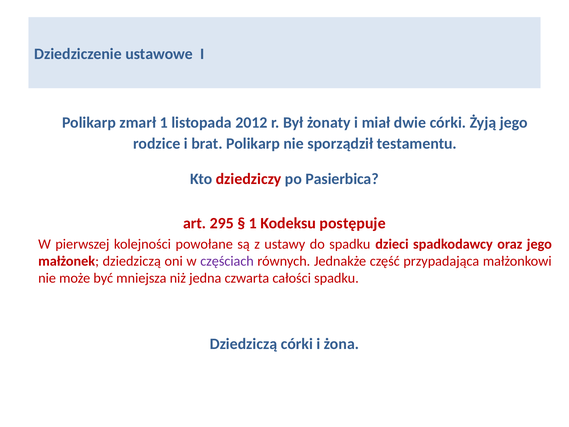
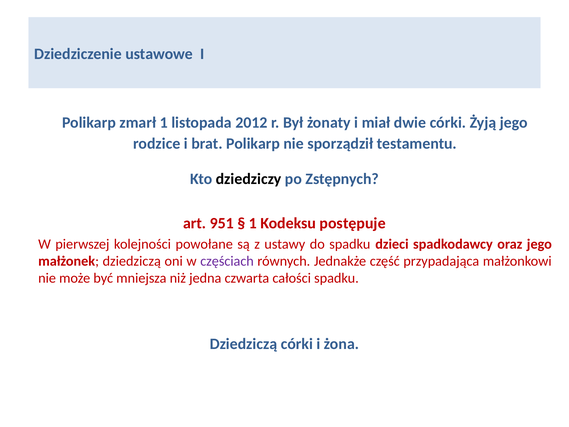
dziedziczy colour: red -> black
Pasierbica: Pasierbica -> Zstępnych
295: 295 -> 951
